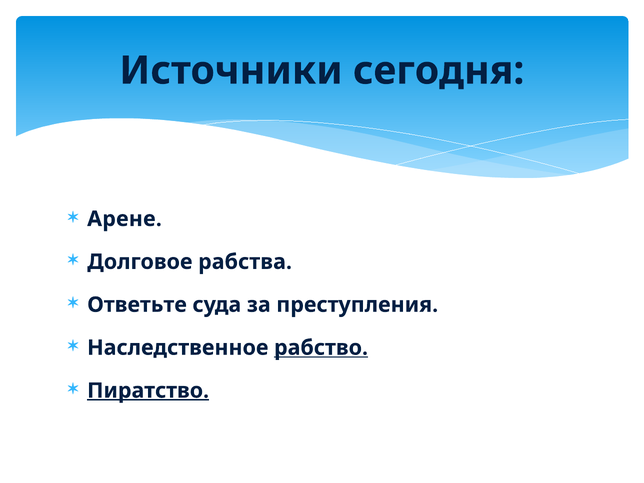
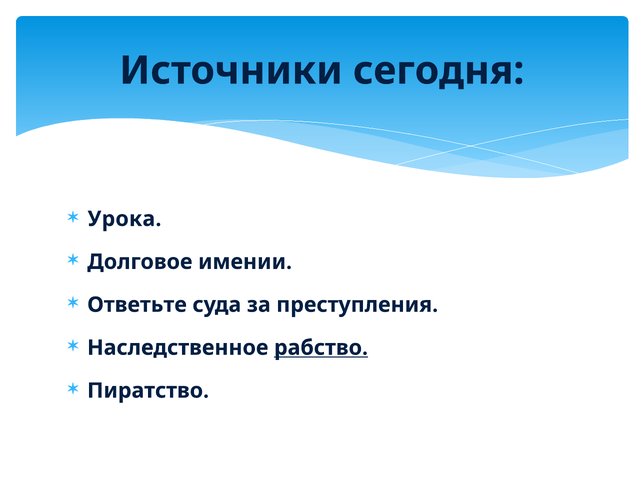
Арене: Арене -> Урока
рабства: рабства -> имении
Пиратство underline: present -> none
